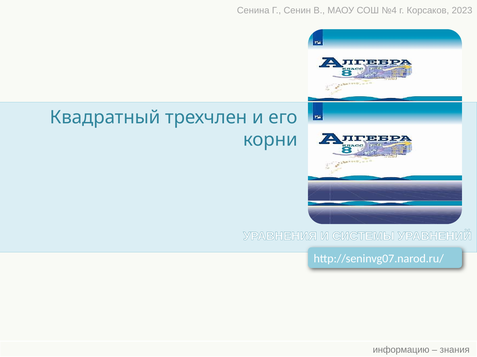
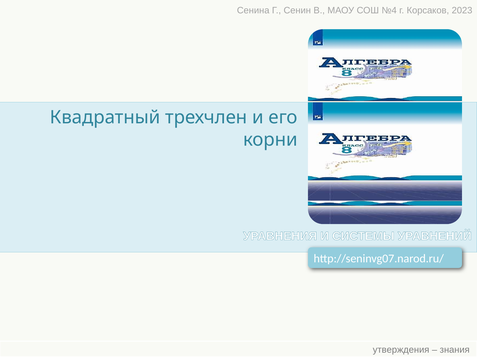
информацию: информацию -> утверждения
